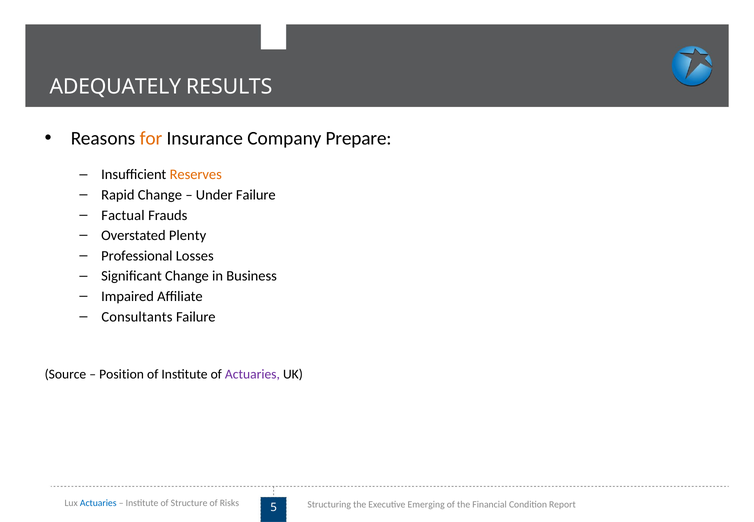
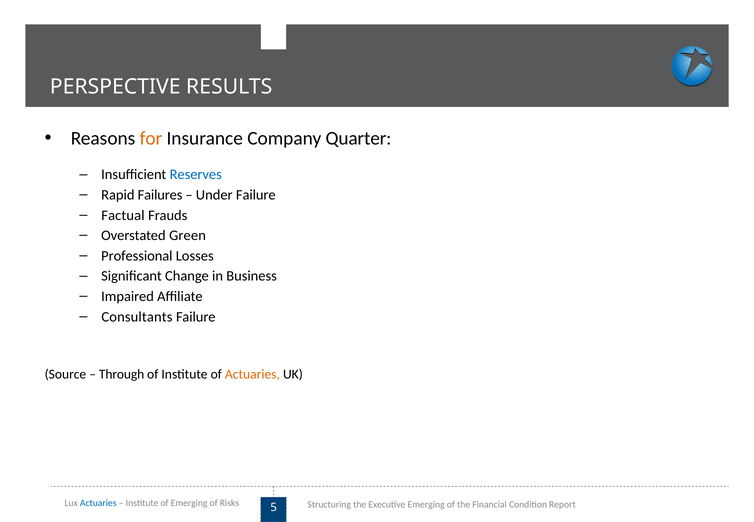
ADEQUATELY: ADEQUATELY -> PERSPECTIVE
Prepare: Prepare -> Quarter
Reserves colour: orange -> blue
Rapid Change: Change -> Failures
Plenty: Plenty -> Green
Position: Position -> Through
Actuaries at (252, 374) colour: purple -> orange
of Structure: Structure -> Emerging
